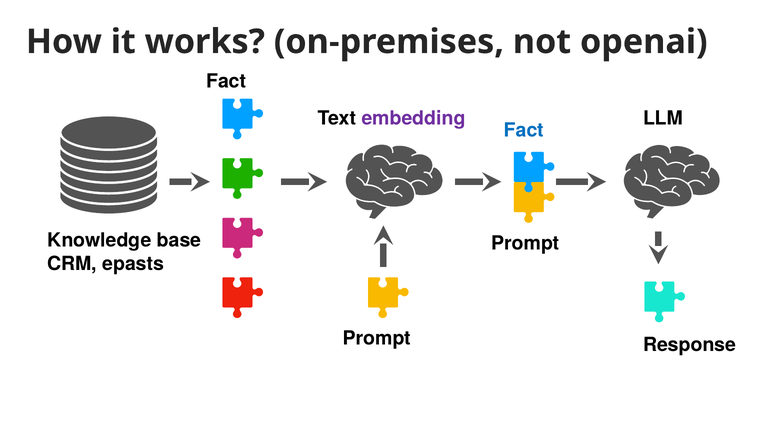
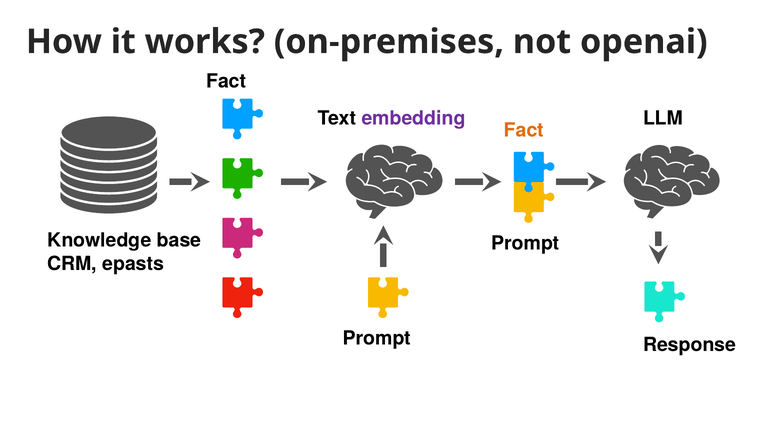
Fact at (524, 130) colour: blue -> orange
